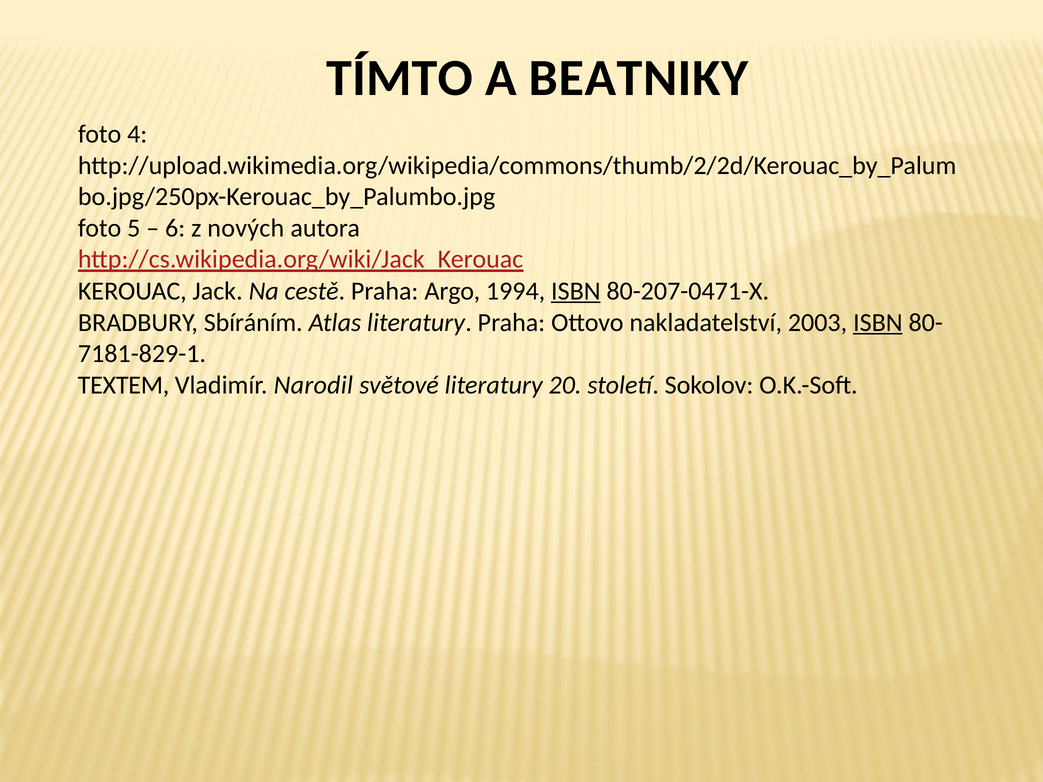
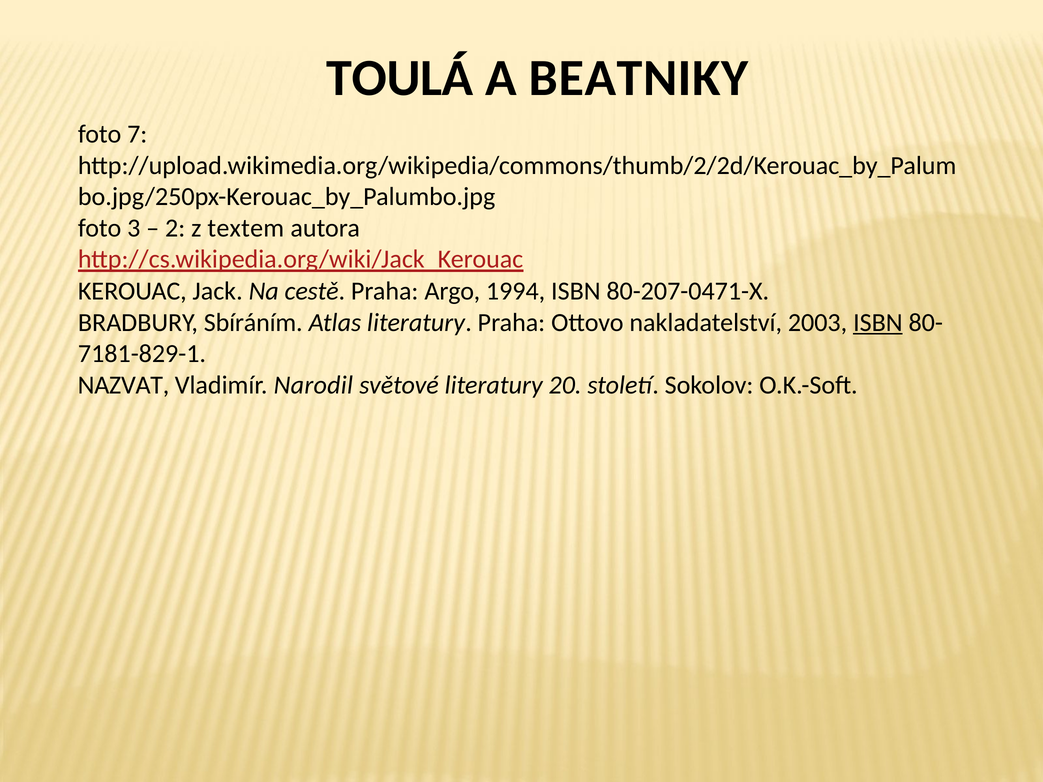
TÍMTO: TÍMTO -> TOULÁ
4: 4 -> 7
5: 5 -> 3
6: 6 -> 2
nových: nových -> textem
ISBN at (576, 291) underline: present -> none
TEXTEM: TEXTEM -> NAZVAT
